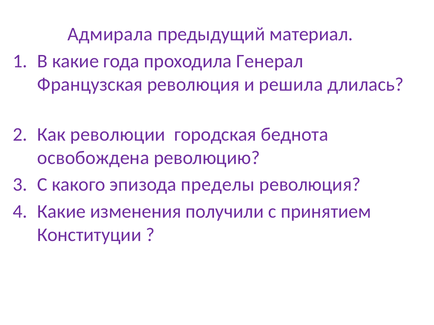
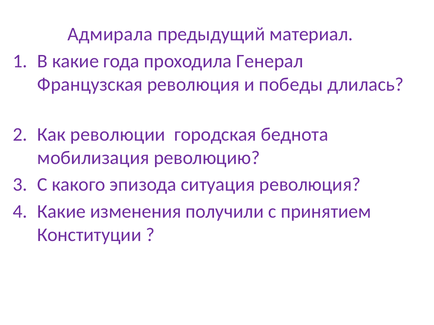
решила: решила -> победы
освобождена: освобождена -> мобилизация
пределы: пределы -> ситуация
